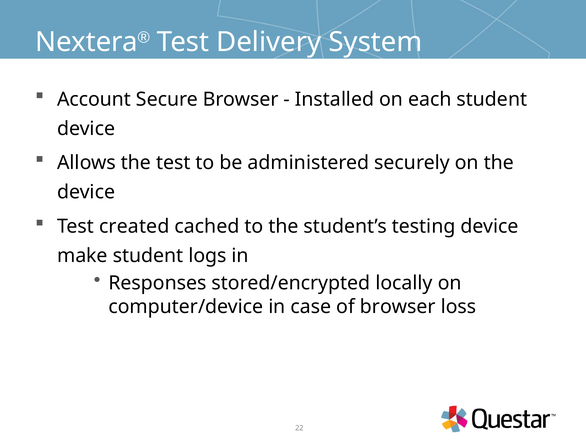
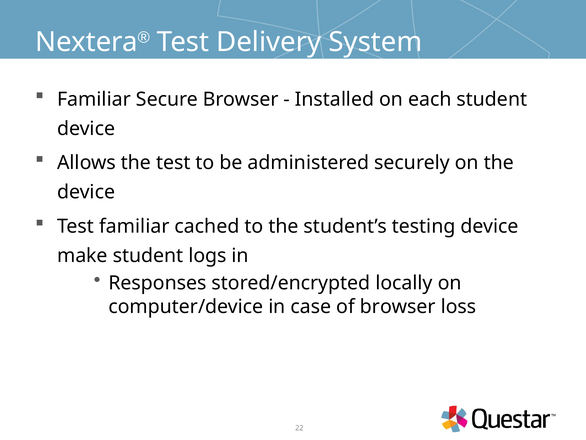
Account at (94, 99): Account -> Familiar
Test created: created -> familiar
